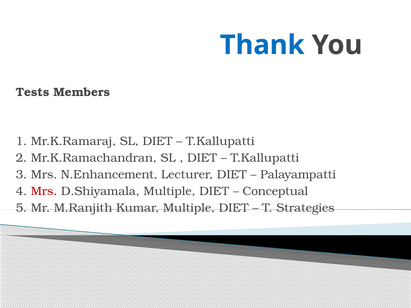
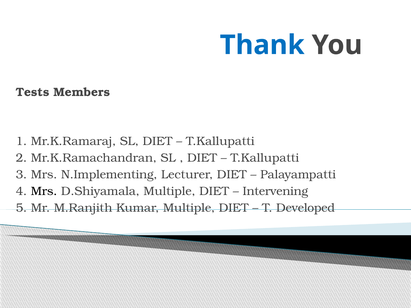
N.Enhancement: N.Enhancement -> N.Implementing
Mrs at (44, 191) colour: red -> black
Conceptual: Conceptual -> Intervening
Strategies: Strategies -> Developed
